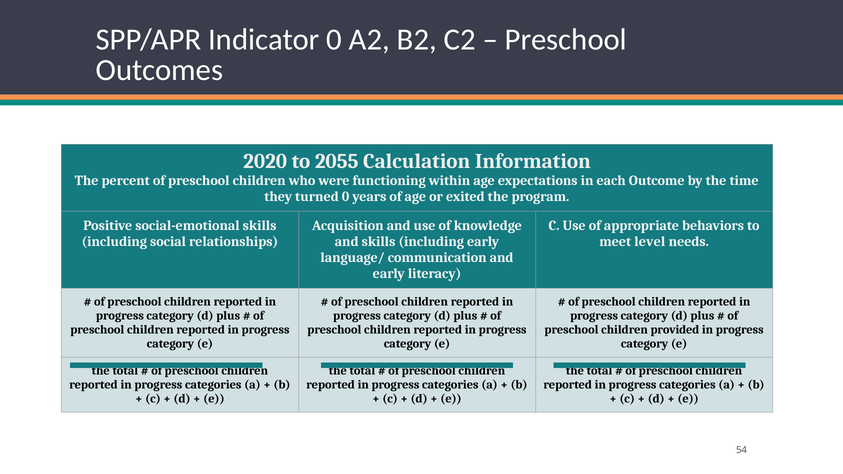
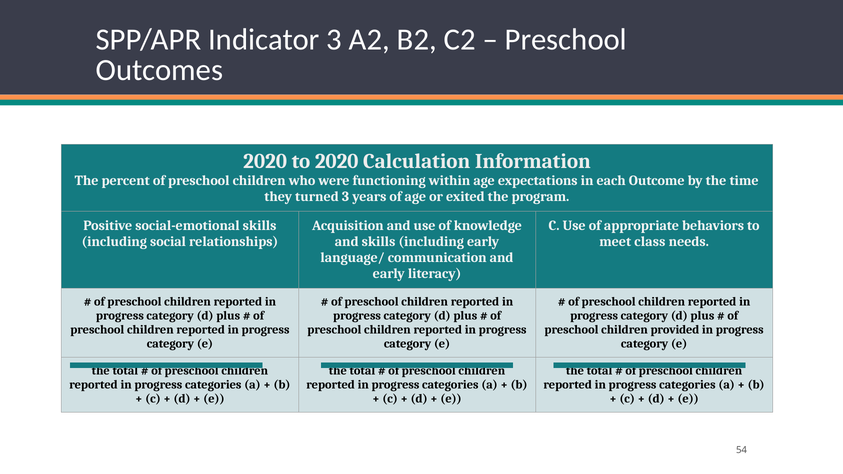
Indicator 0: 0 -> 3
to 2055: 2055 -> 2020
turned 0: 0 -> 3
level: level -> class
